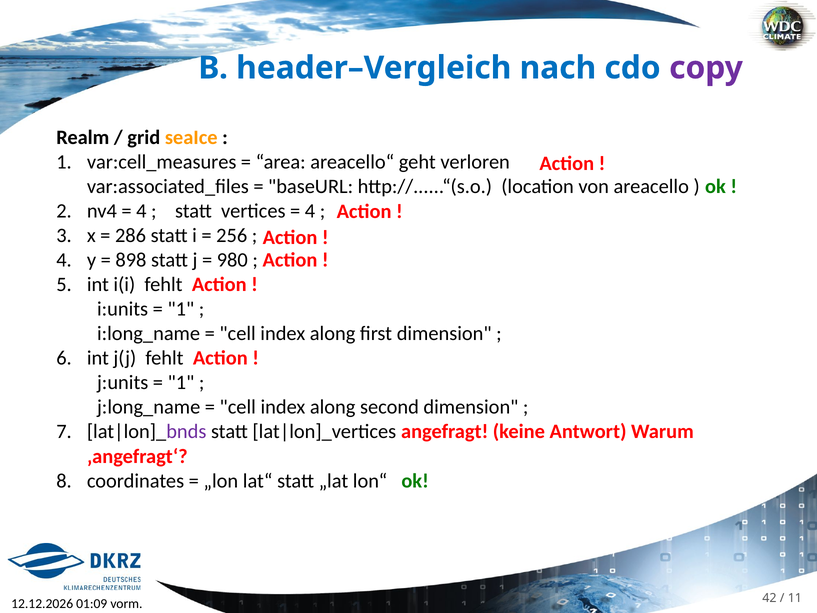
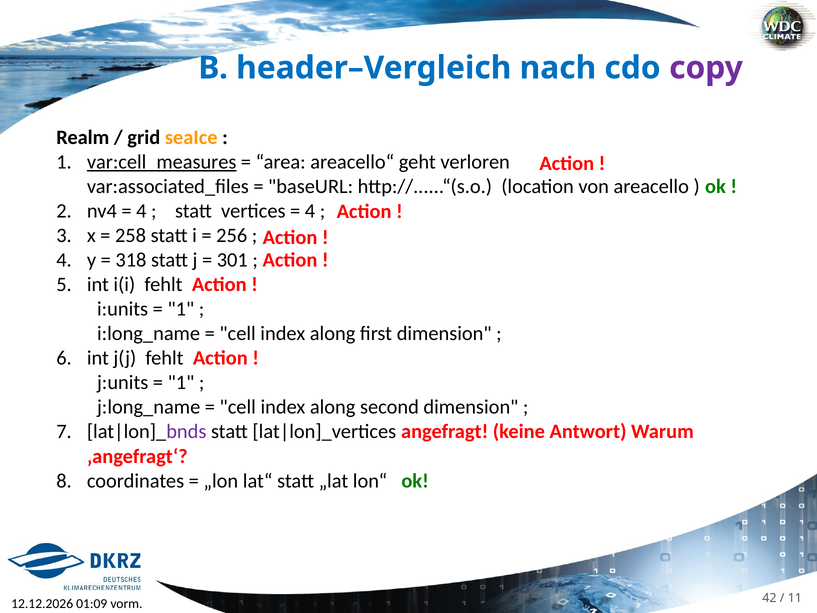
var:cell_measures underline: none -> present
286: 286 -> 258
898: 898 -> 318
980: 980 -> 301
